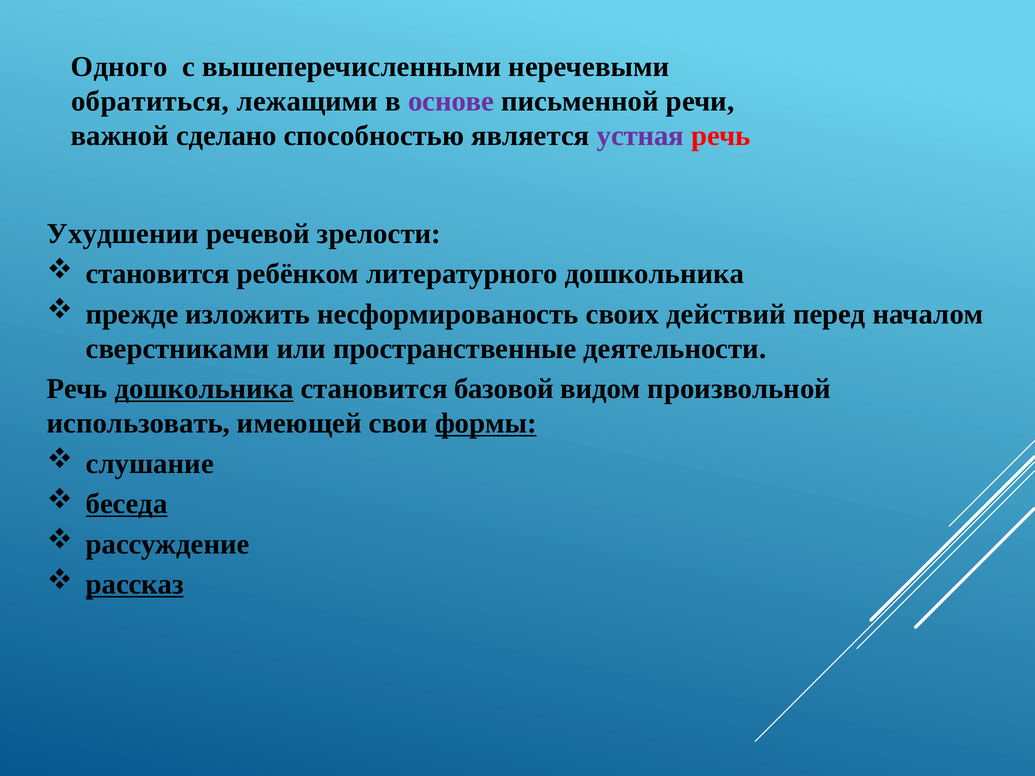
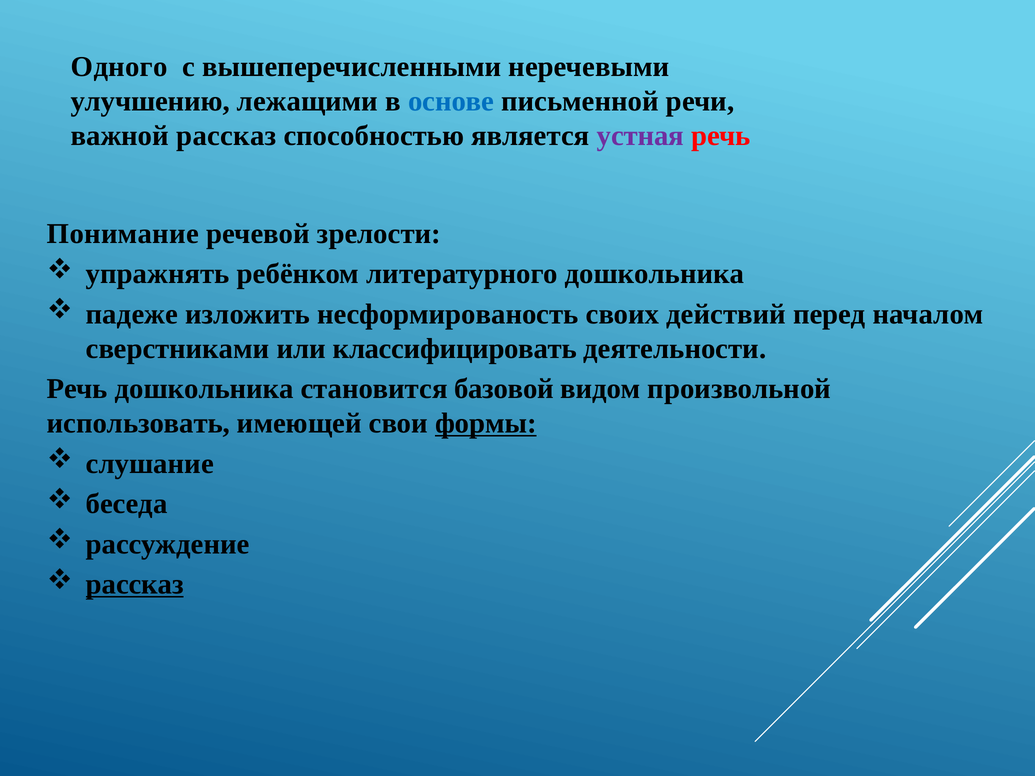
обратиться: обратиться -> улучшению
основе colour: purple -> blue
важной сделано: сделано -> рассказ
Ухудшении: Ухудшении -> Понимание
становится at (158, 274): становится -> упражнять
прежде: прежде -> падеже
пространственные: пространственные -> классифицировать
дошкольника at (204, 389) underline: present -> none
беседа underline: present -> none
